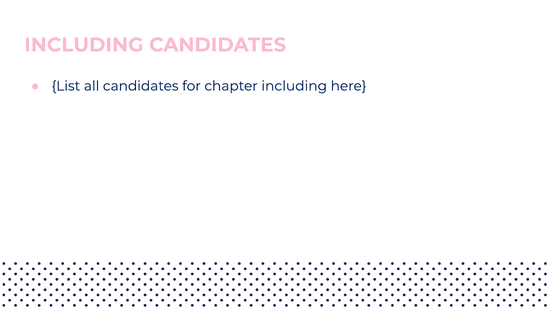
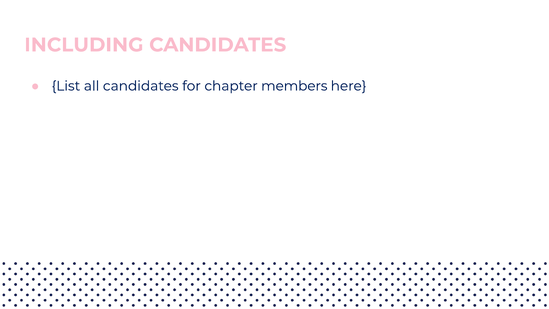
chapter including: including -> members
